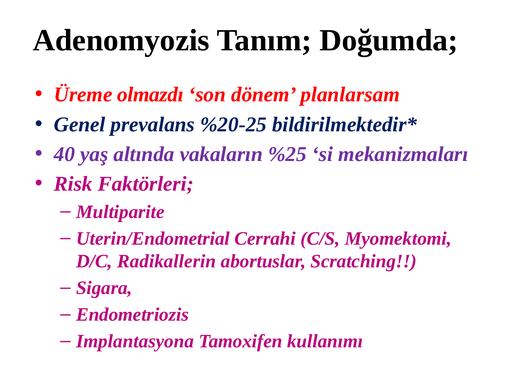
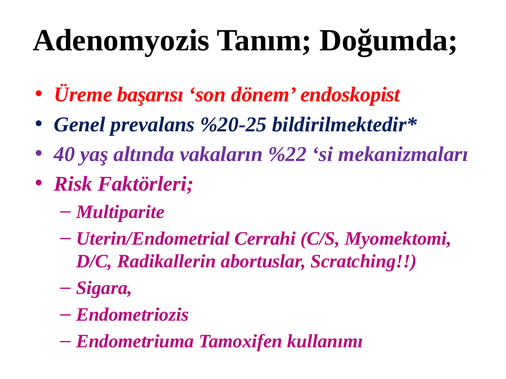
olmazdı: olmazdı -> başarısı
planlarsam: planlarsam -> endoskopist
%25: %25 -> %22
Implantasyona: Implantasyona -> Endometriuma
